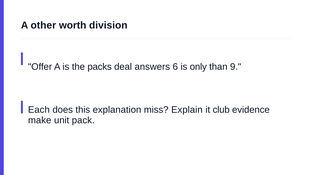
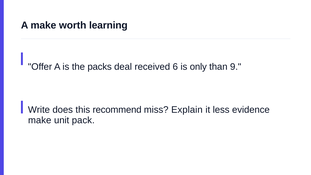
A other: other -> make
division: division -> learning
answers: answers -> received
Each: Each -> Write
explanation: explanation -> recommend
club: club -> less
